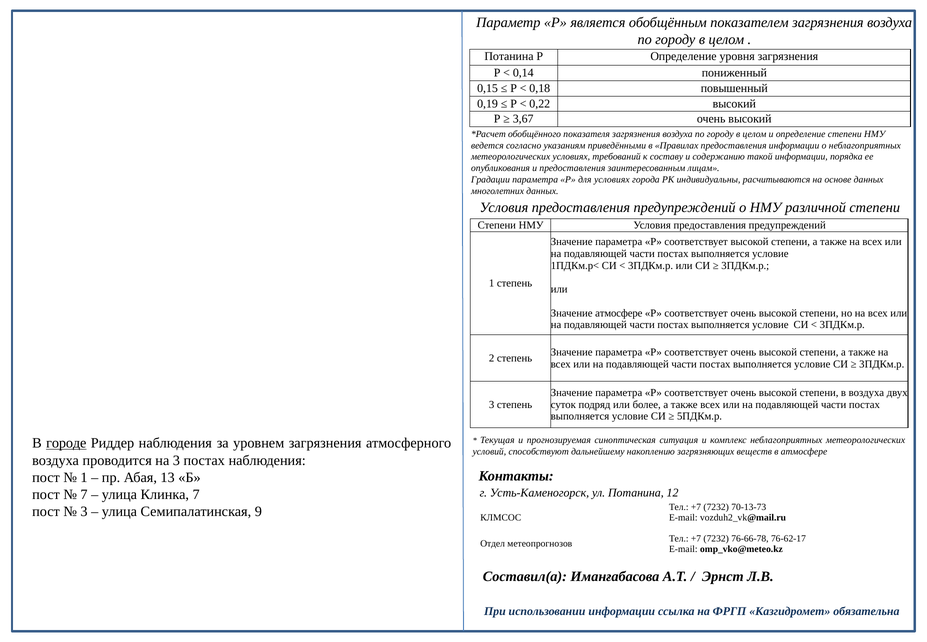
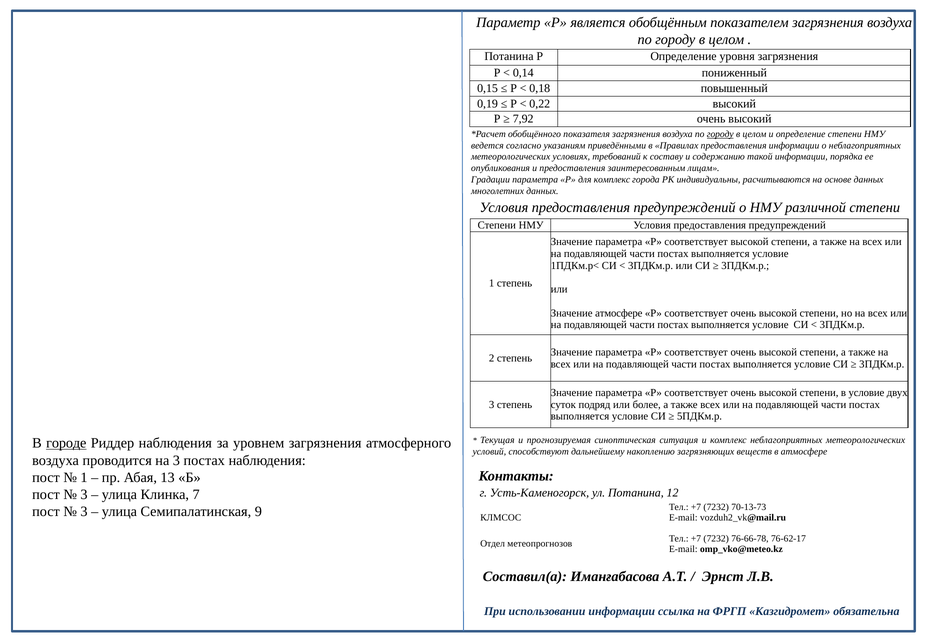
3,67: 3,67 -> 7,92
городу at (720, 134) underline: none -> present
для условиях: условиях -> комплекс
в воздуха: воздуха -> условие
7 at (84, 494): 7 -> 3
